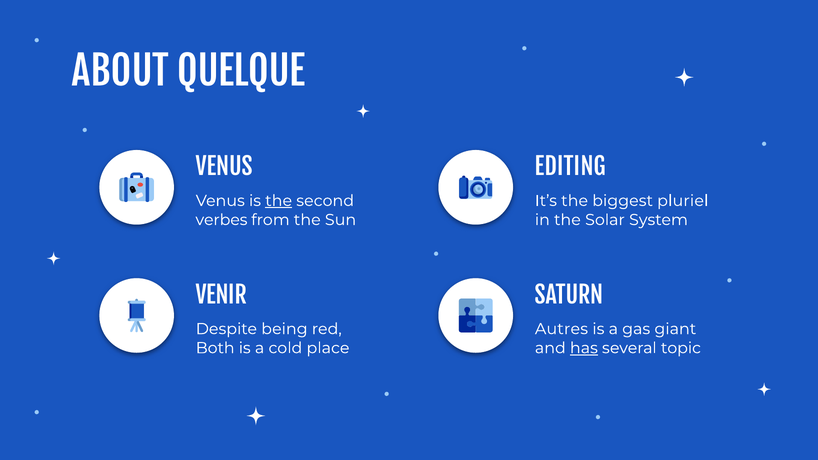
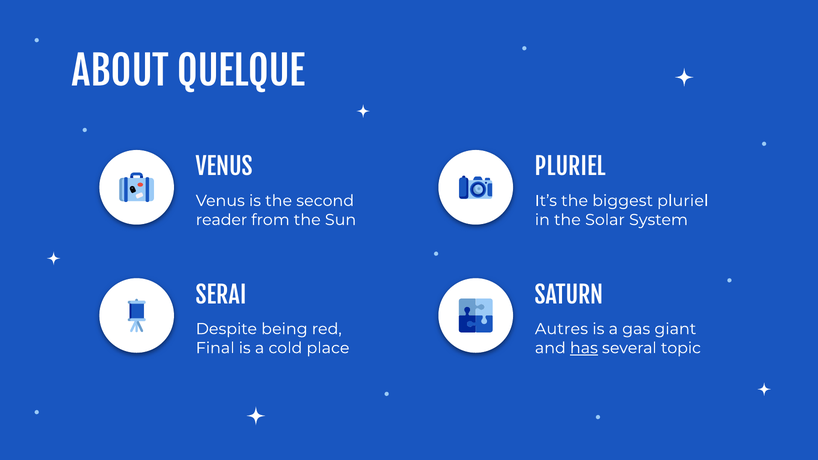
EDITING at (570, 168): EDITING -> PLURIEL
the at (279, 201) underline: present -> none
verbes: verbes -> reader
VENIR: VENIR -> SERAI
Both: Both -> Final
